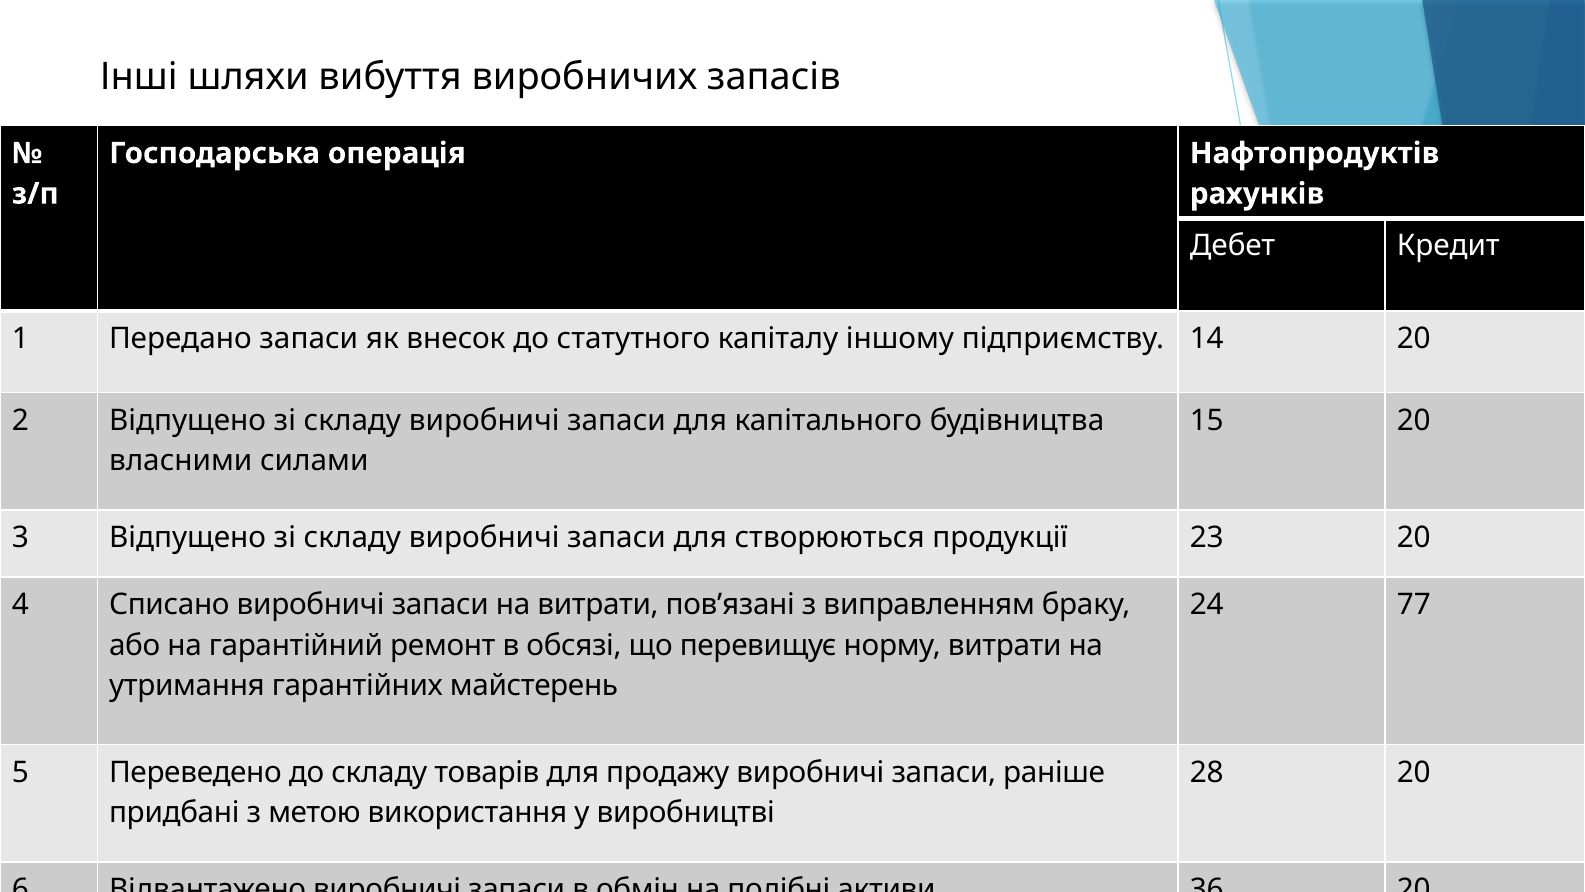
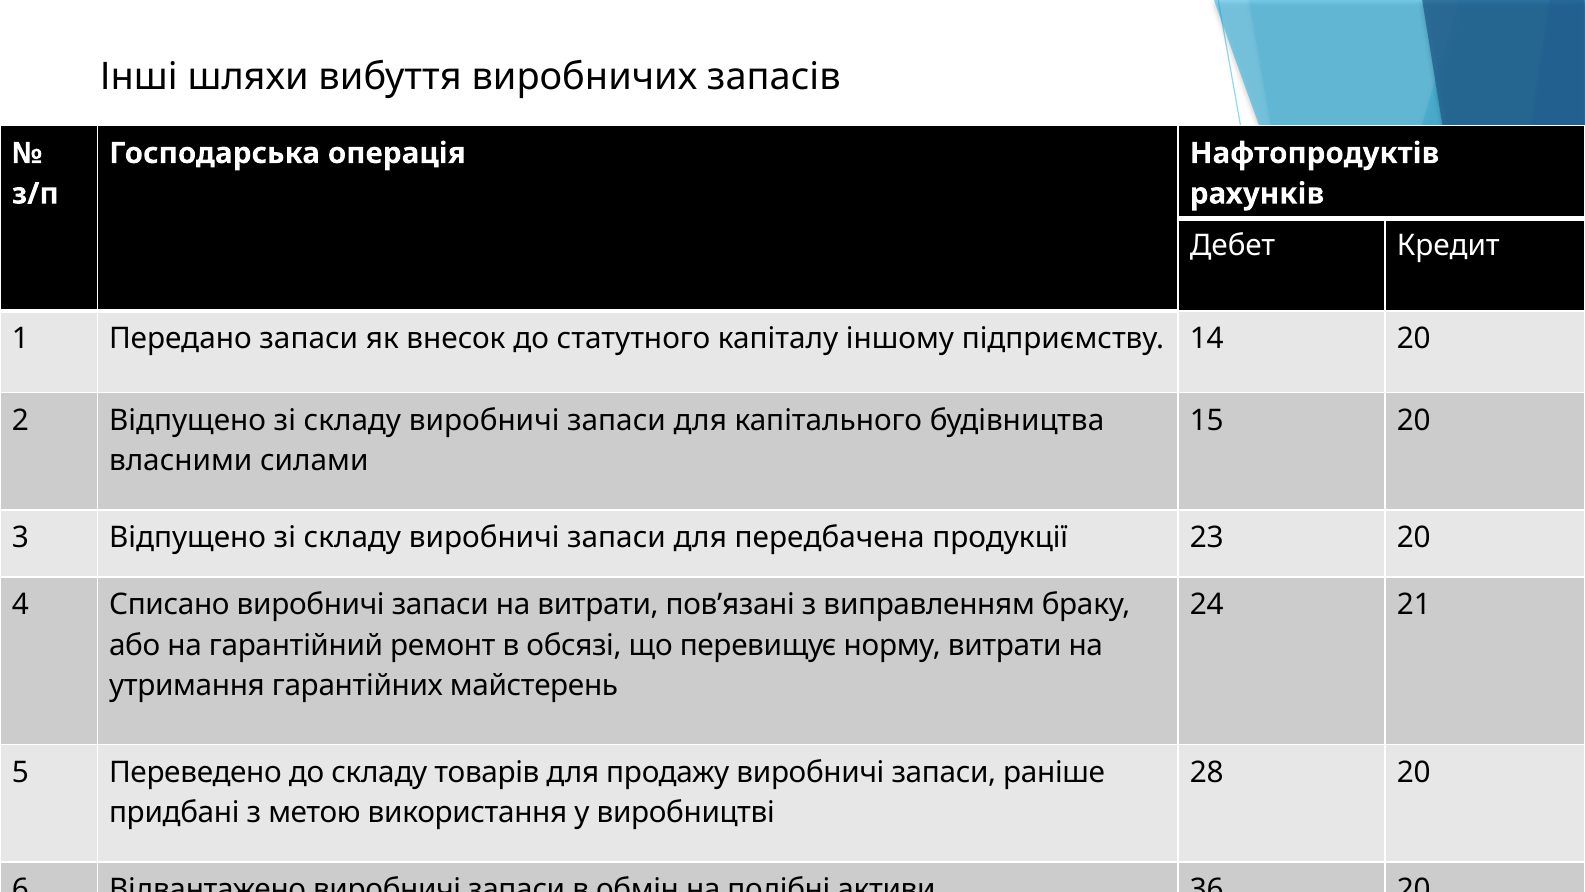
створюються: створюються -> передбачена
77: 77 -> 21
